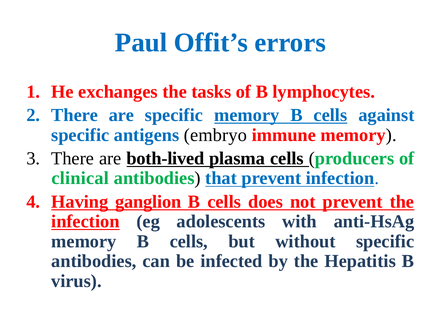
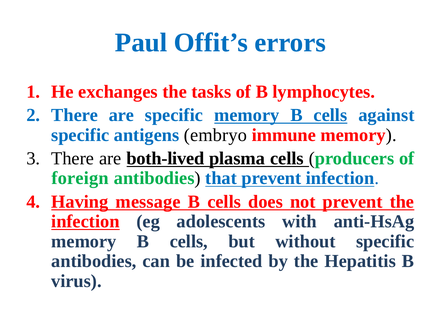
clinical: clinical -> foreign
ganglion: ganglion -> message
